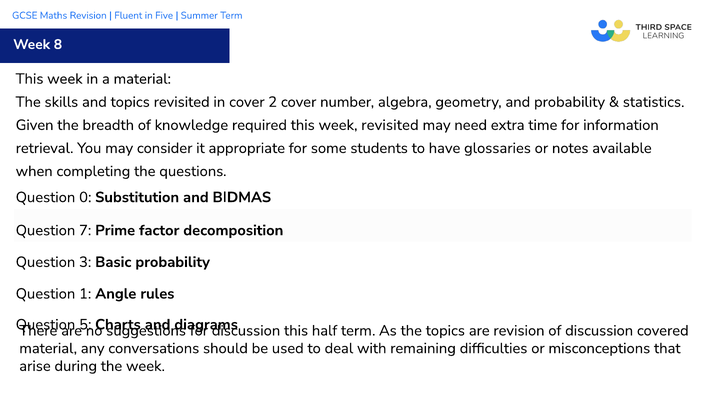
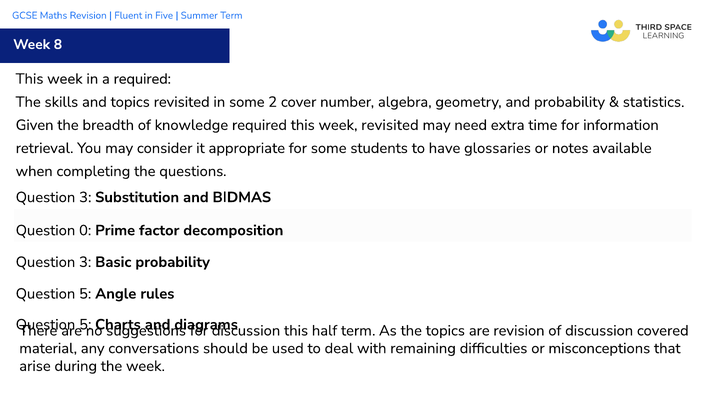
a material: material -> required
in cover: cover -> some
0 at (85, 197): 0 -> 3
7: 7 -> 0
1 at (85, 294): 1 -> 5
